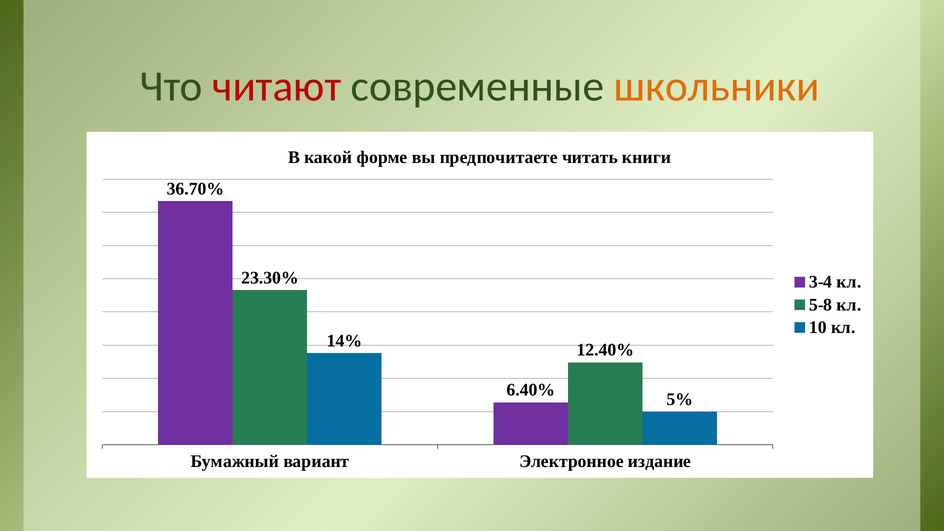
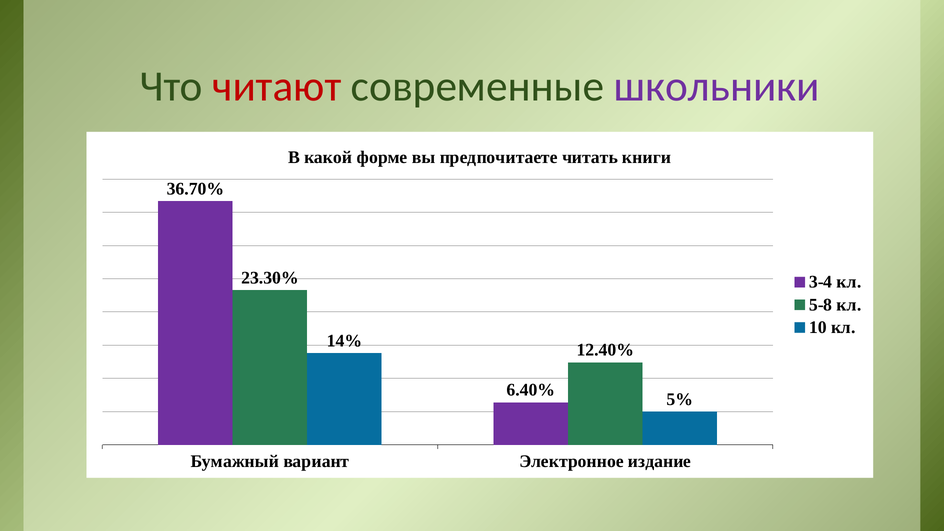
школьники colour: orange -> purple
